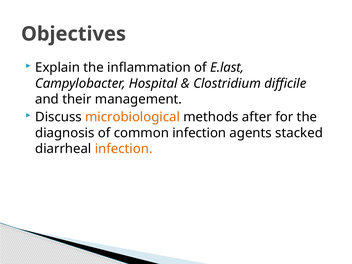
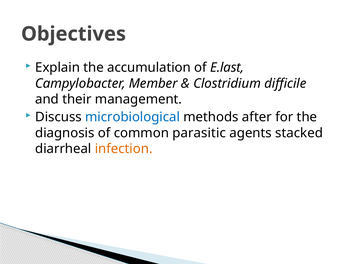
inflammation: inflammation -> accumulation
Hospital: Hospital -> Member
microbiological colour: orange -> blue
common infection: infection -> parasitic
